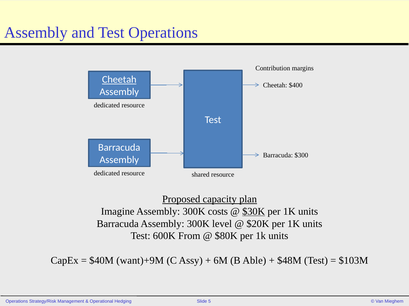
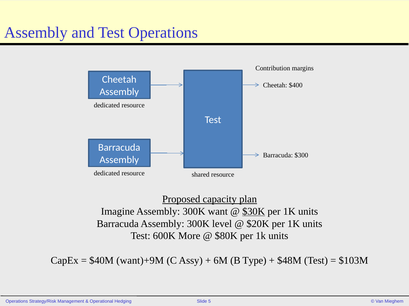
Cheetah at (119, 80) underline: present -> none
costs: costs -> want
From: From -> More
Able: Able -> Type
